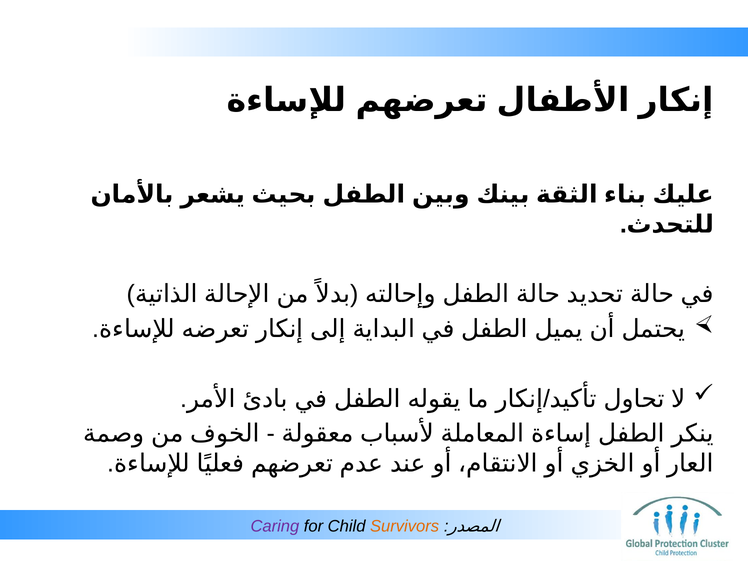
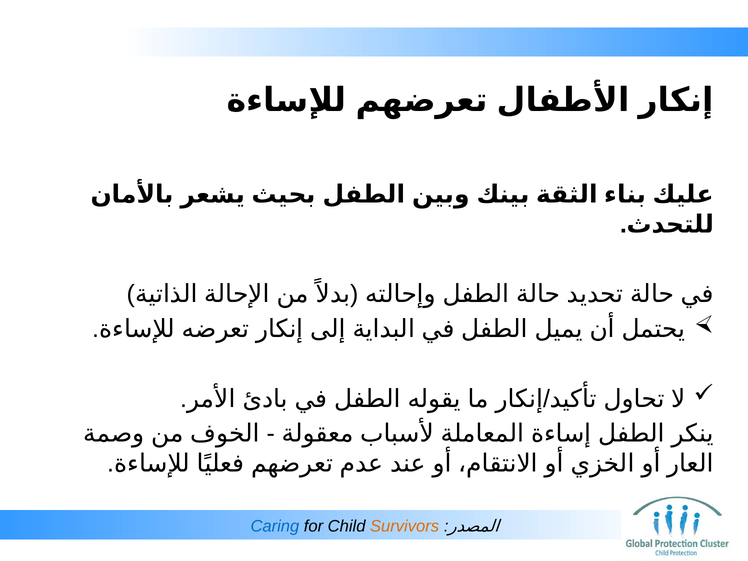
Caring colour: purple -> blue
